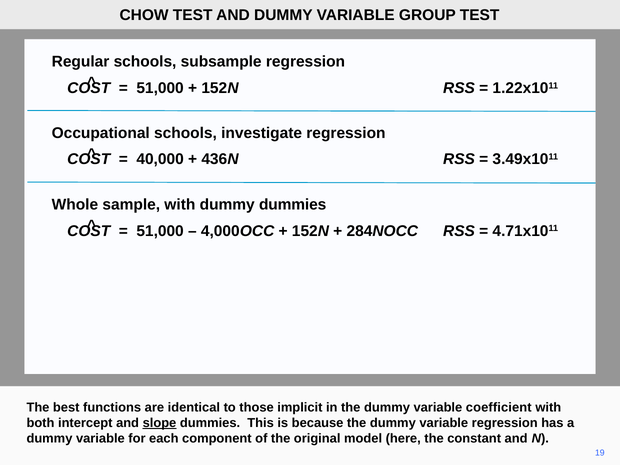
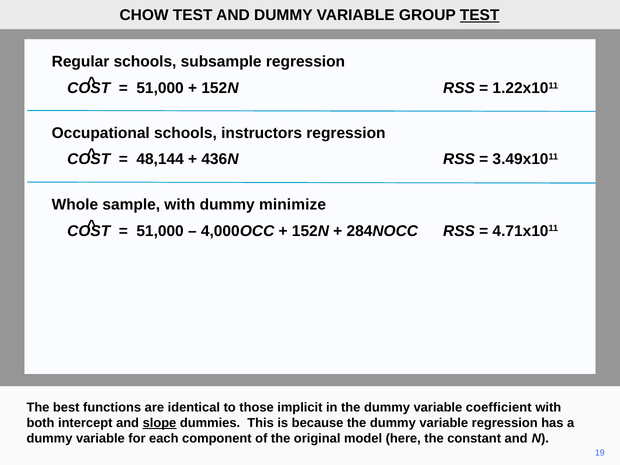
TEST at (480, 15) underline: none -> present
investigate: investigate -> instructors
40,000: 40,000 -> 48,144
dummy dummies: dummies -> minimize
